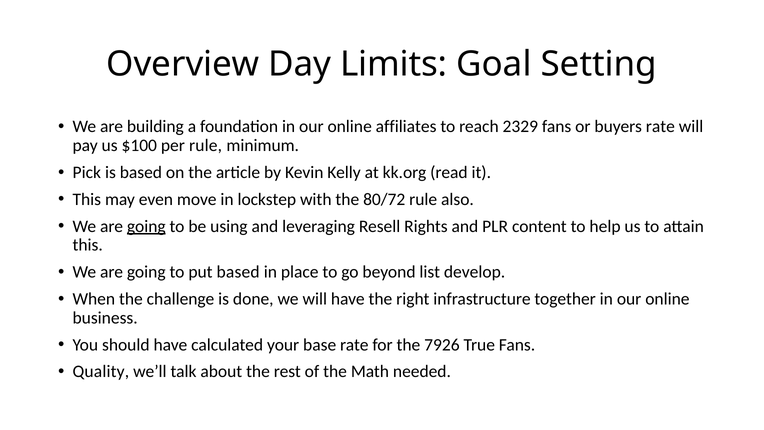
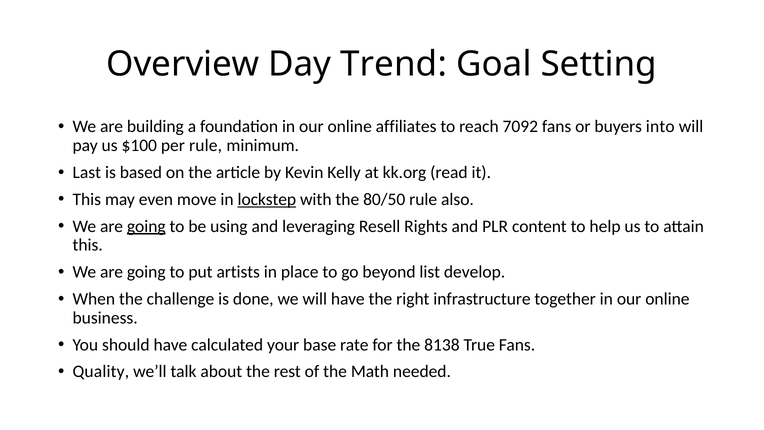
Limits: Limits -> Trend
2329: 2329 -> 7092
buyers rate: rate -> into
Pick: Pick -> Last
lockstep underline: none -> present
80/72: 80/72 -> 80/50
put based: based -> artists
7926: 7926 -> 8138
